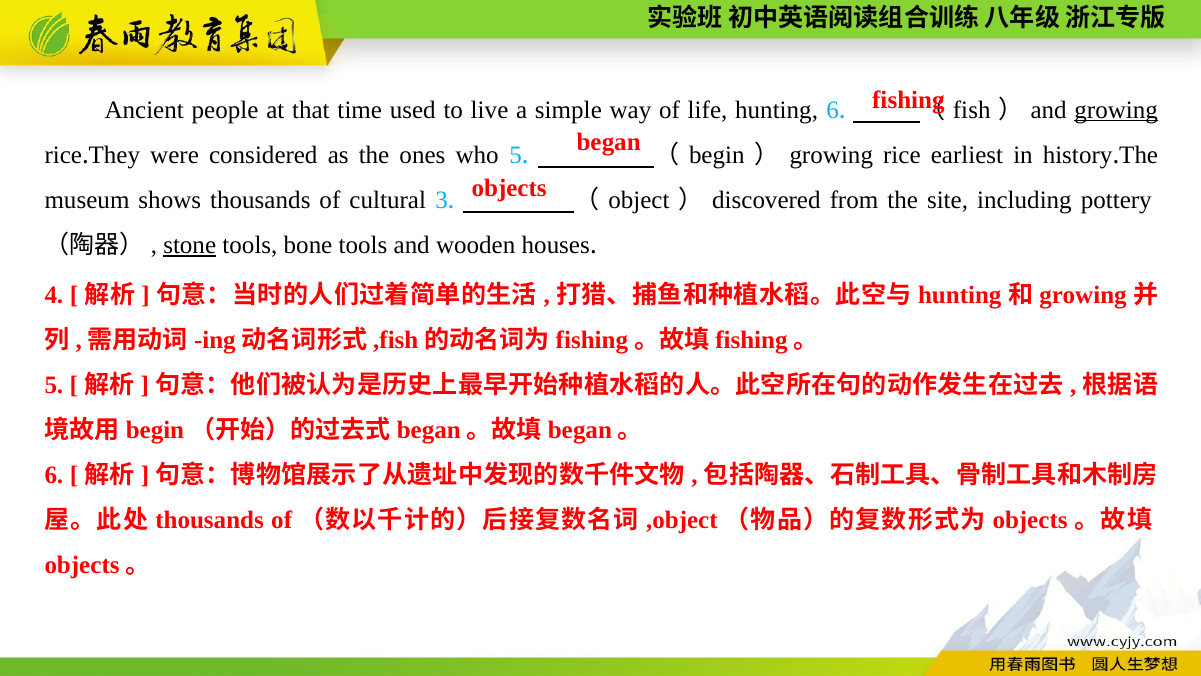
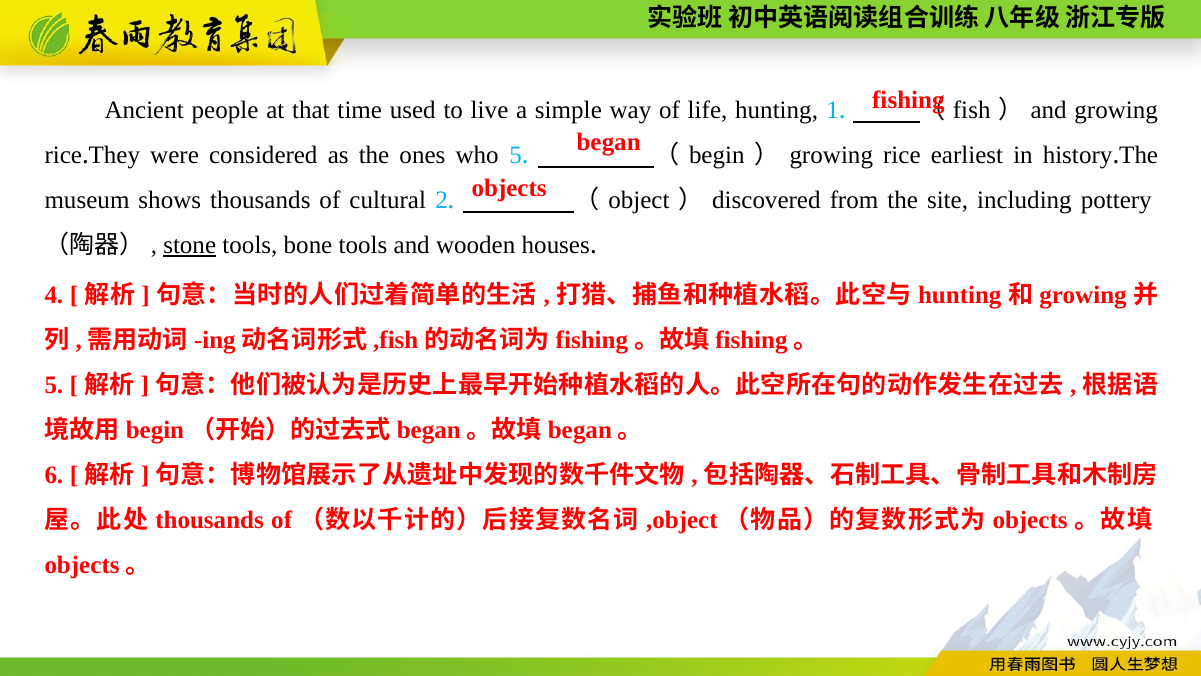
hunting 6: 6 -> 1
growing at (1116, 110) underline: present -> none
3: 3 -> 2
